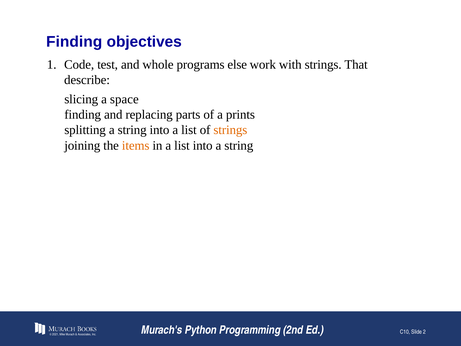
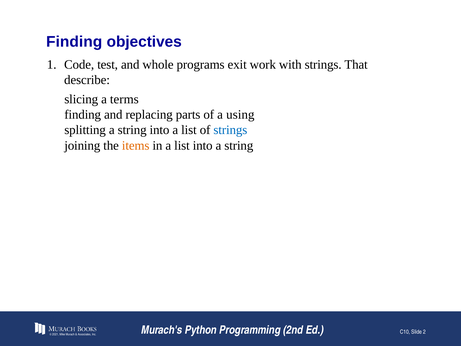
else: else -> exit
space: space -> terms
prints: prints -> using
strings at (230, 130) colour: orange -> blue
